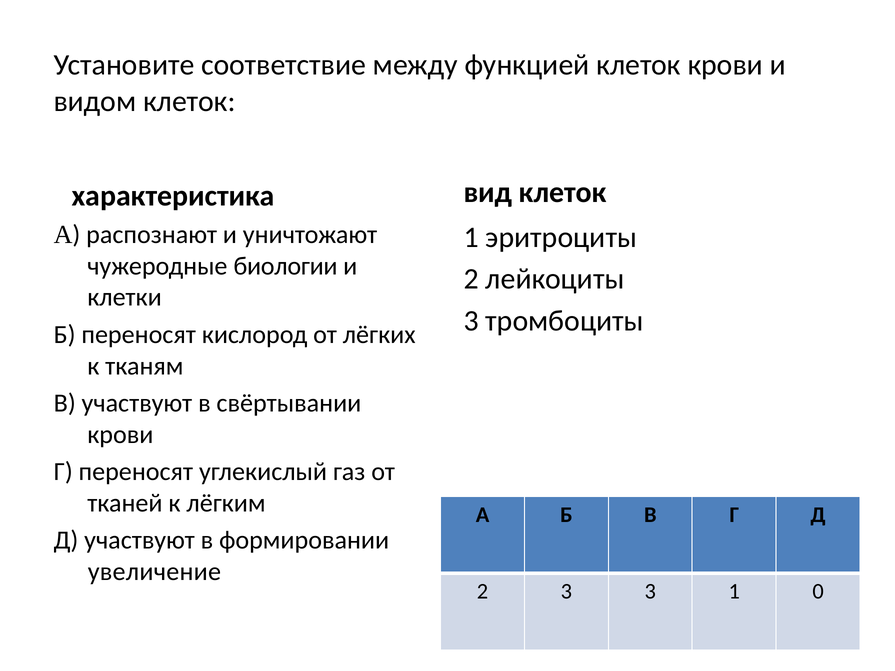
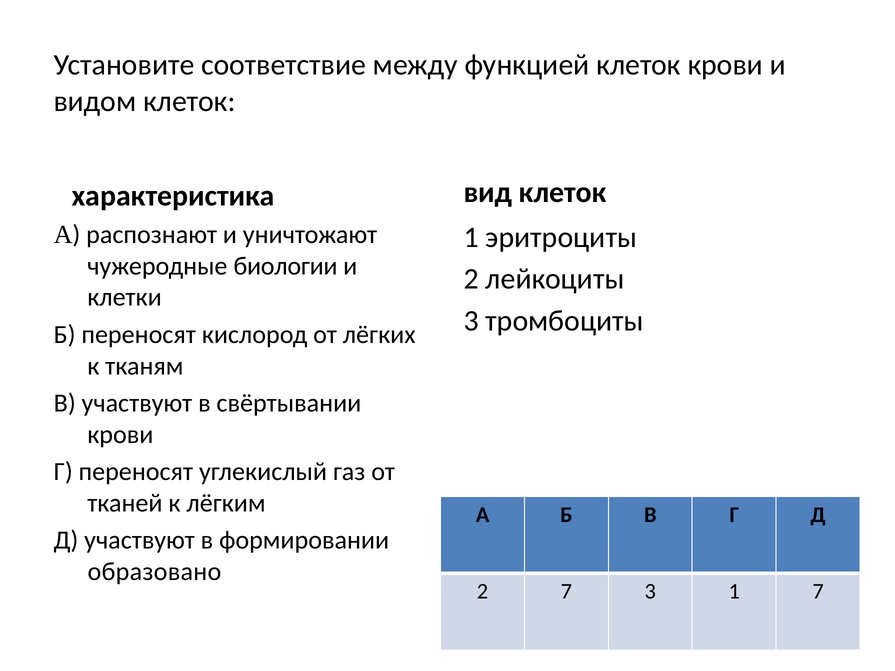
увеличение: увеличение -> образовано
2 3: 3 -> 7
1 0: 0 -> 7
